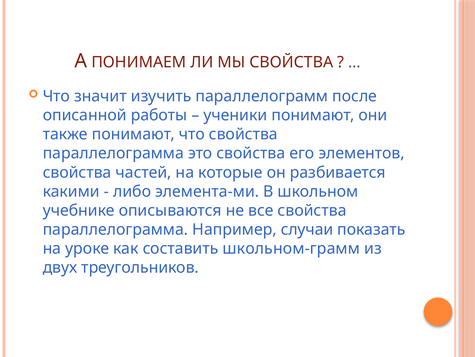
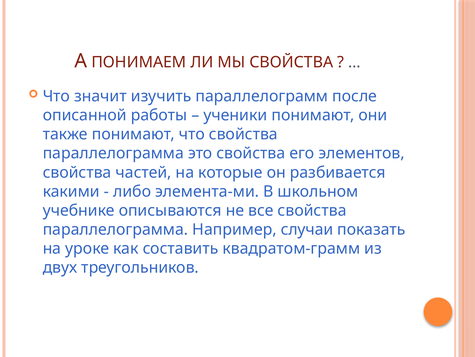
школьном-грамм: школьном-грамм -> квадратом-грамм
